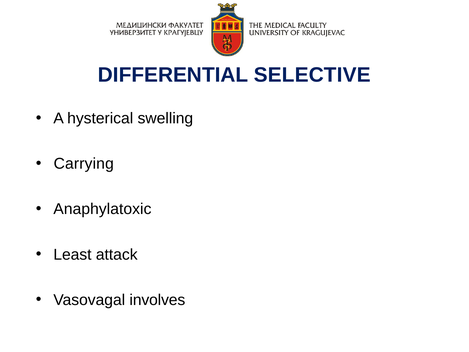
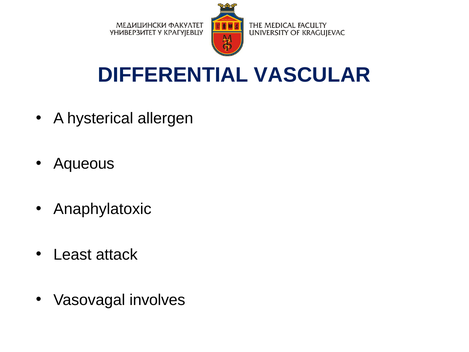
SELECTIVE: SELECTIVE -> VASCULAR
swelling: swelling -> allergen
Carrying: Carrying -> Aqueous
